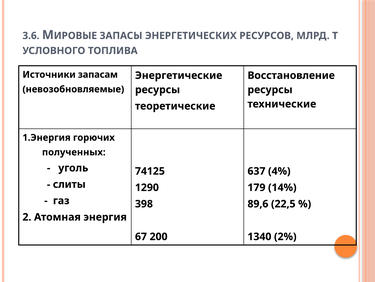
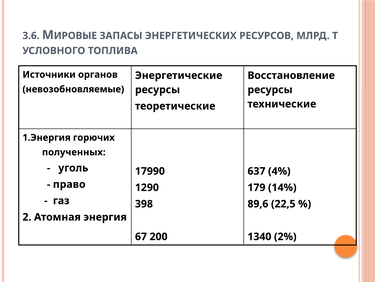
запасам: запасам -> органов
74125: 74125 -> 17990
слиты: слиты -> право
